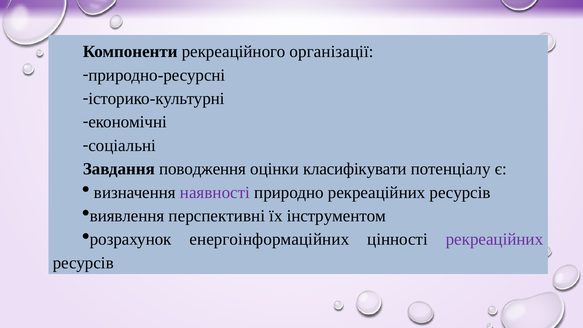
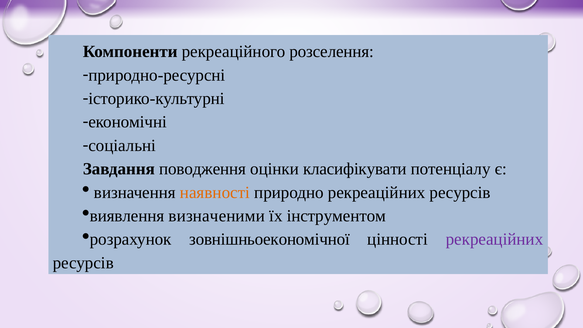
організації: організації -> розселення
наявності colour: purple -> orange
перспективні: перспективні -> визначеними
енергоінформаційних: енергоінформаційних -> зовнішньоекономічної
